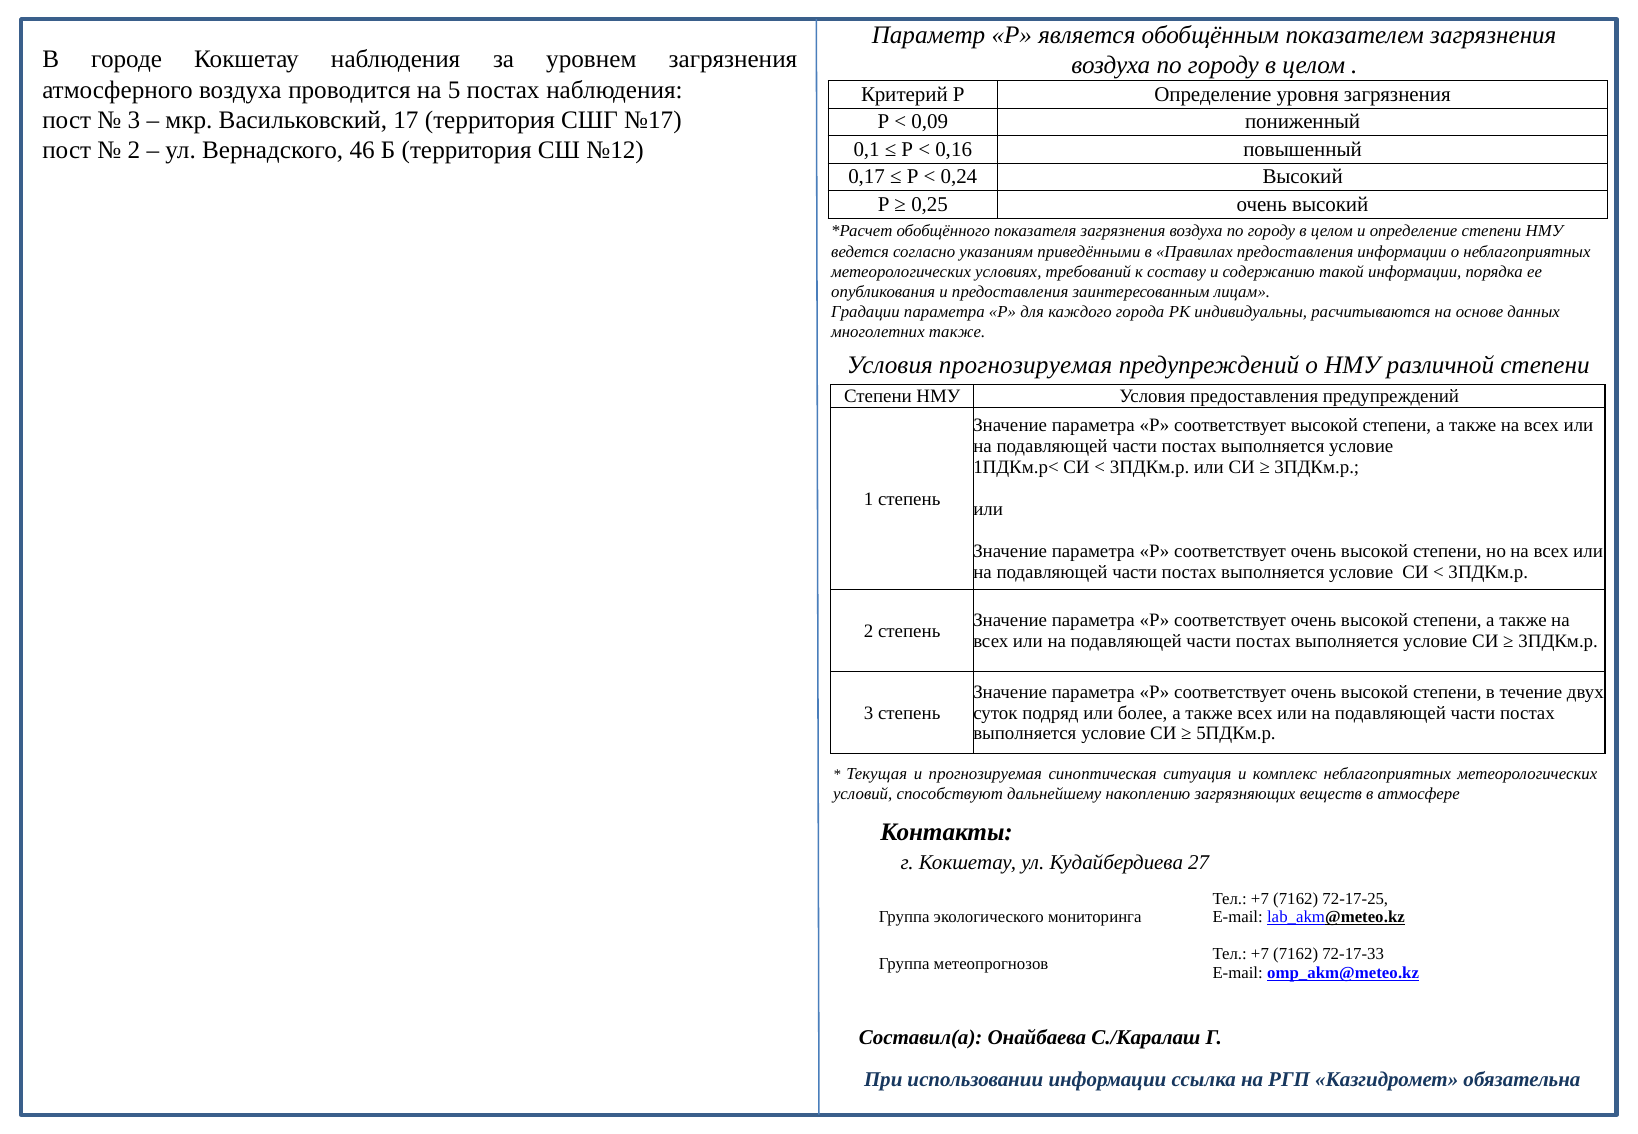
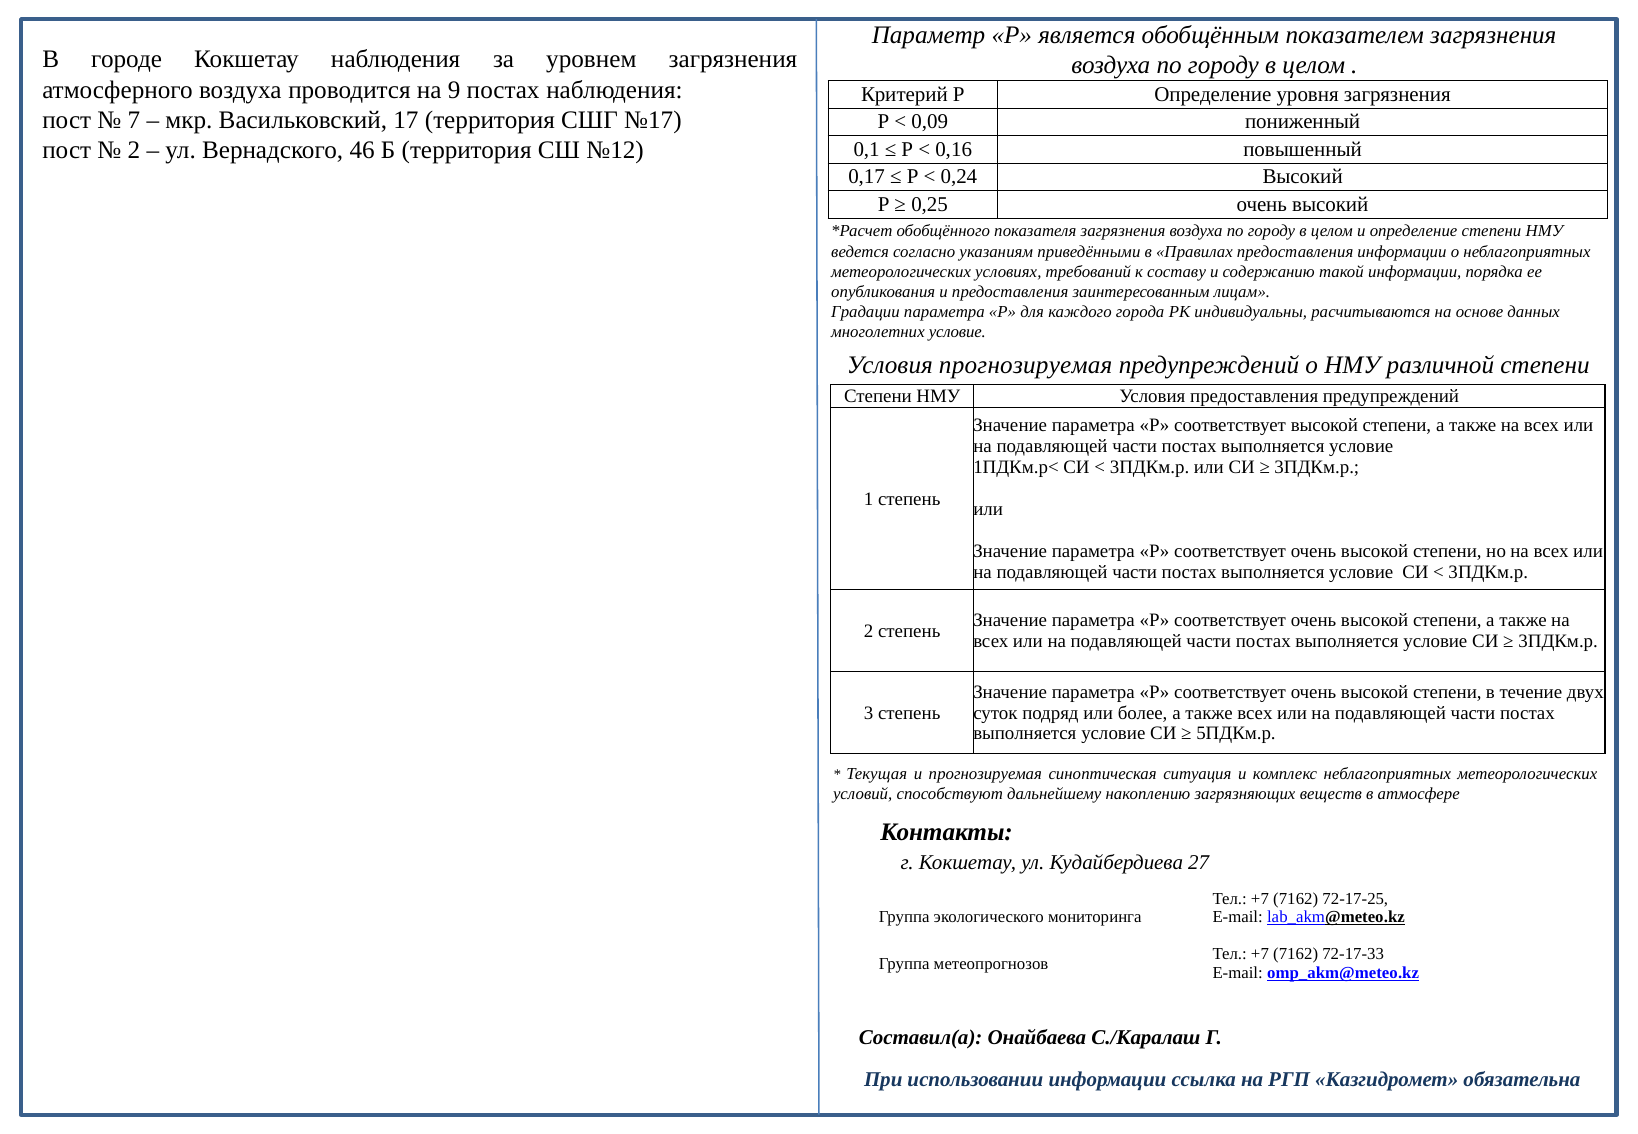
5: 5 -> 9
3 at (134, 120): 3 -> 7
многолетних также: также -> условие
